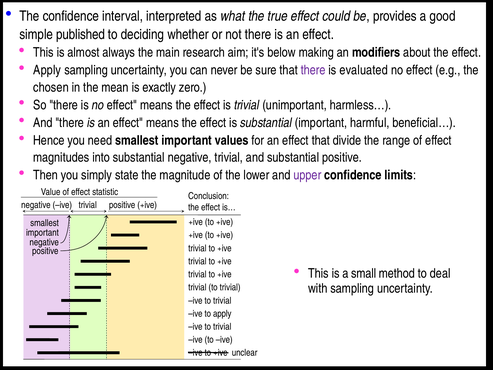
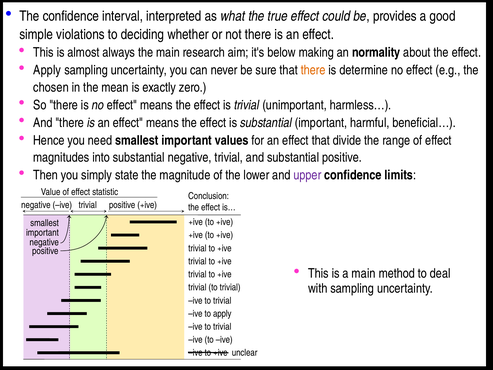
published: published -> violations
modifiers: modifiers -> normality
there at (313, 70) colour: purple -> orange
evaluated: evaluated -> determine
a small: small -> main
